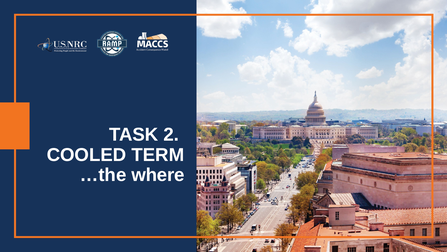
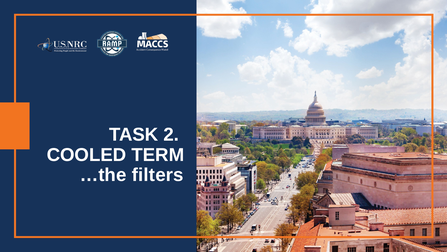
where: where -> filters
